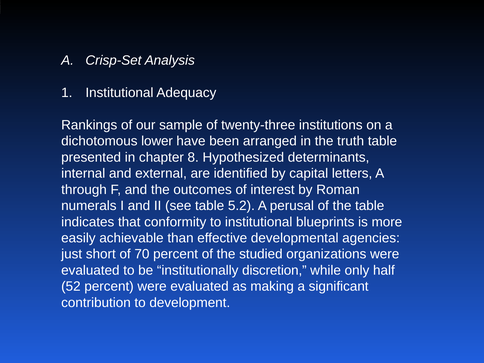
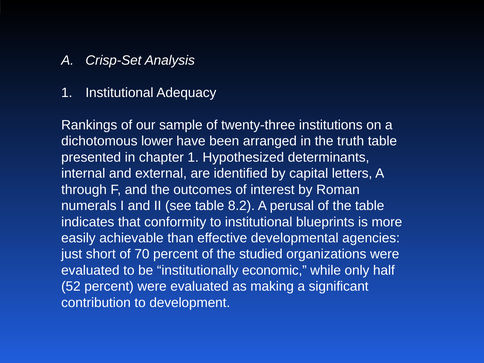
chapter 8: 8 -> 1
5.2: 5.2 -> 8.2
discretion: discretion -> economic
